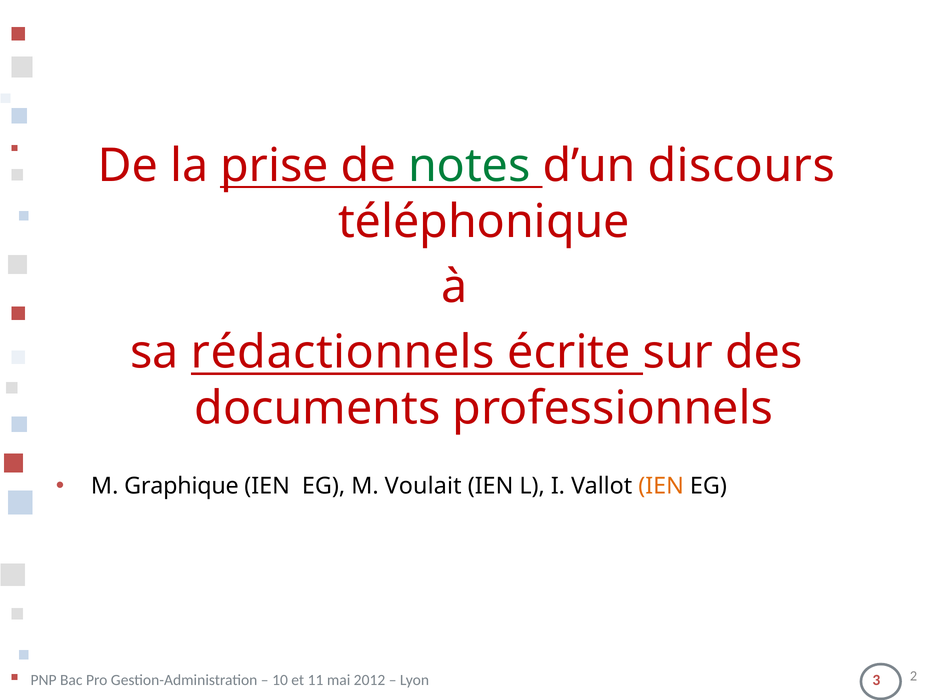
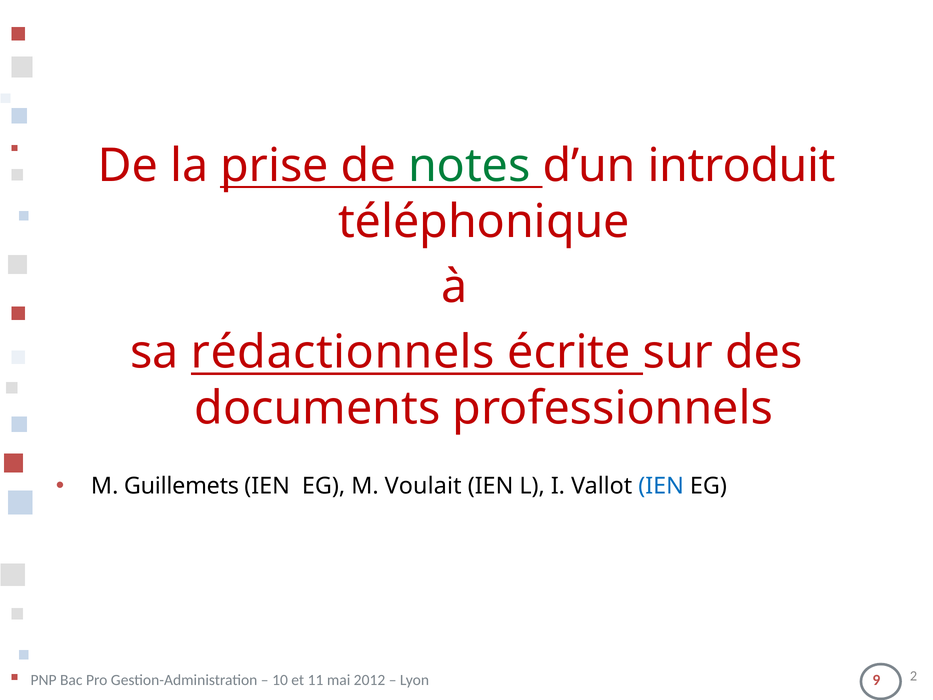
discours: discours -> introduit
Graphique: Graphique -> Guillemets
IEN at (661, 486) colour: orange -> blue
3: 3 -> 9
